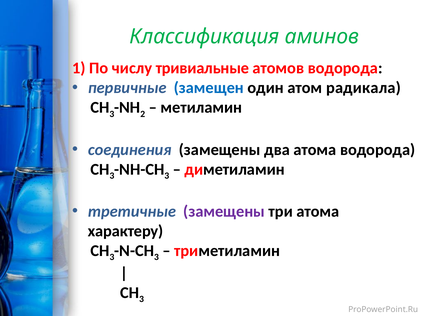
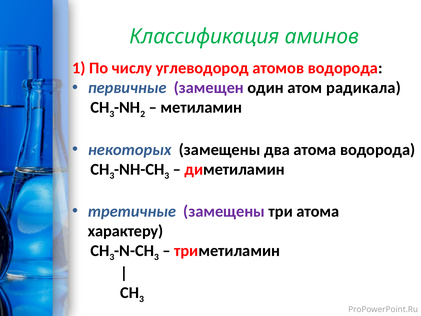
тривиальные: тривиальные -> углеводород
замещен colour: blue -> purple
соединения: соединения -> некоторых
